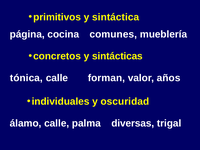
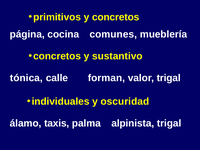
y sintáctica: sintáctica -> concretos
sintácticas: sintácticas -> sustantivo
valor años: años -> trigal
álamo calle: calle -> taxis
diversas: diversas -> alpinista
